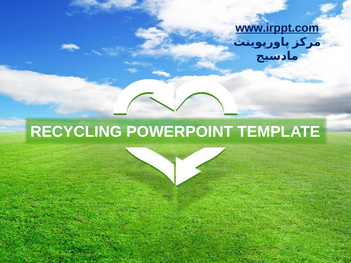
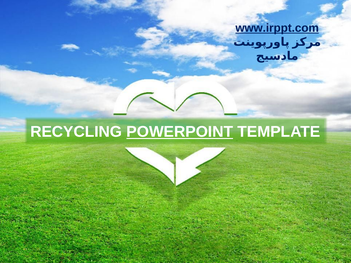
POWERPOINT underline: none -> present
